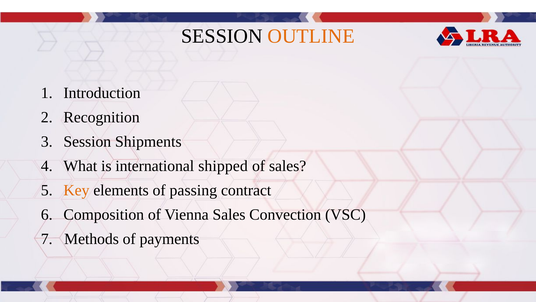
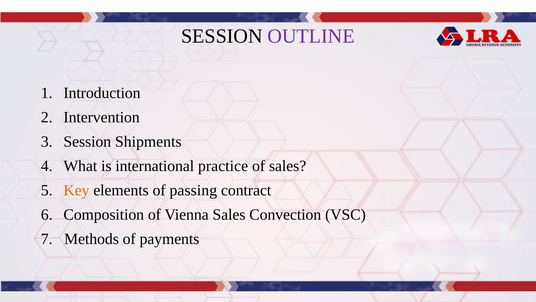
OUTLINE colour: orange -> purple
Recognition: Recognition -> Intervention
shipped: shipped -> practice
